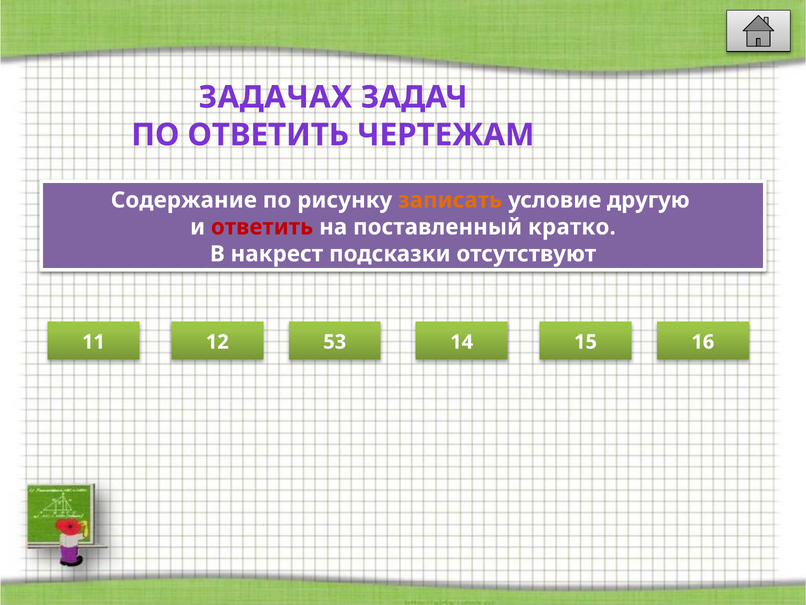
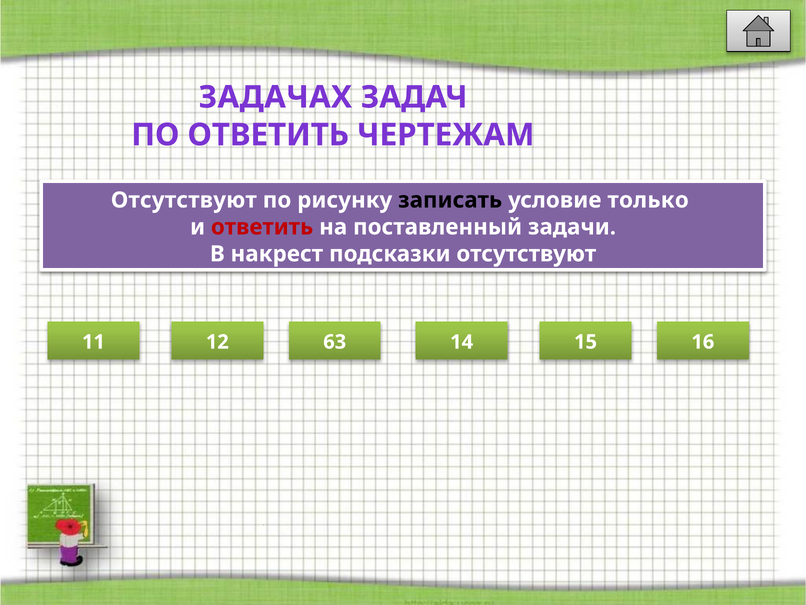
Содержание at (184, 200): Содержание -> Отсутствуют
записать colour: orange -> black
другую: другую -> только
кратко: кратко -> задачи
53: 53 -> 63
